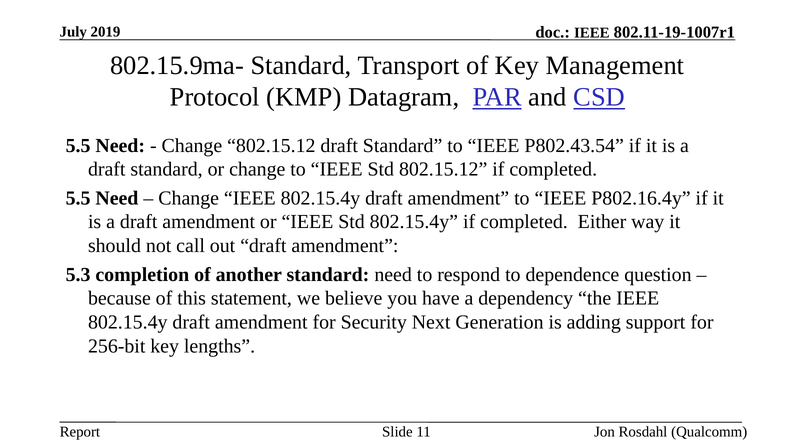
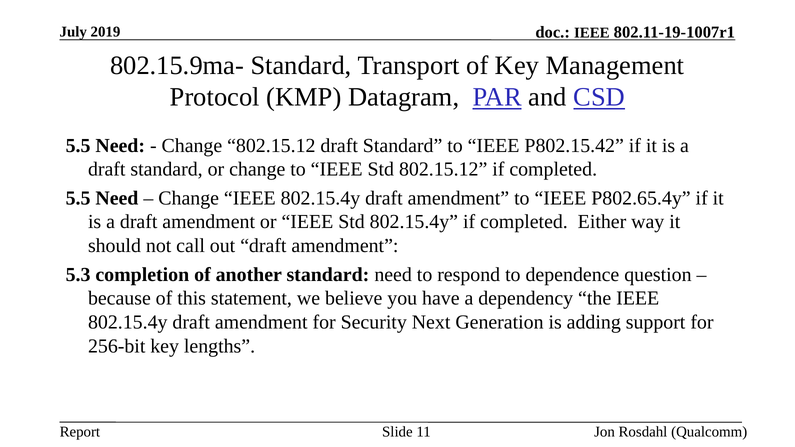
P802.43.54: P802.43.54 -> P802.15.42
P802.16.4y: P802.16.4y -> P802.65.4y
